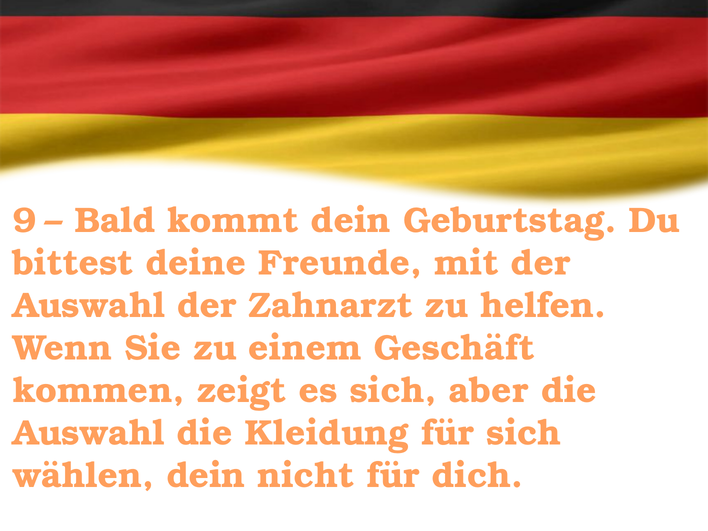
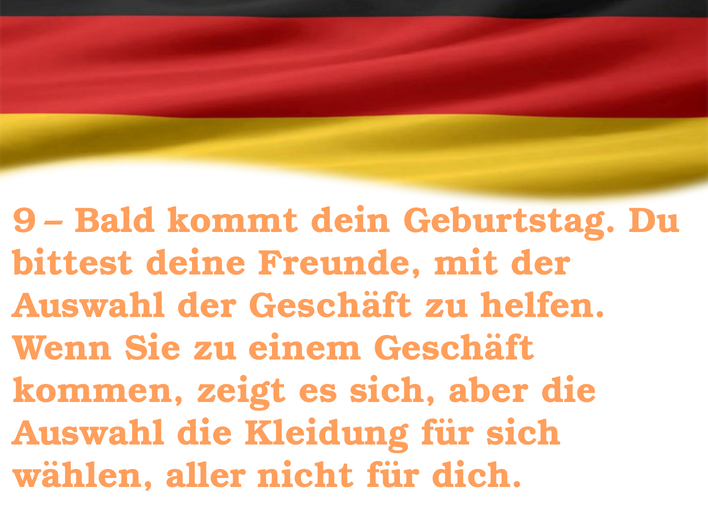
der Zahnarzt: Zahnarzt -> Geschäft
wählen dein: dein -> aller
